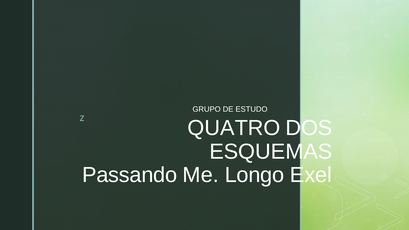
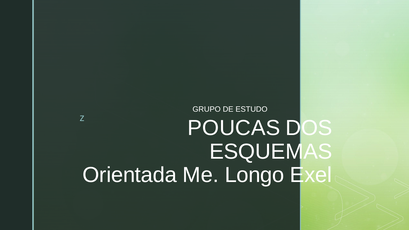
QUATRO: QUATRO -> POUCAS
Passando: Passando -> Orientada
